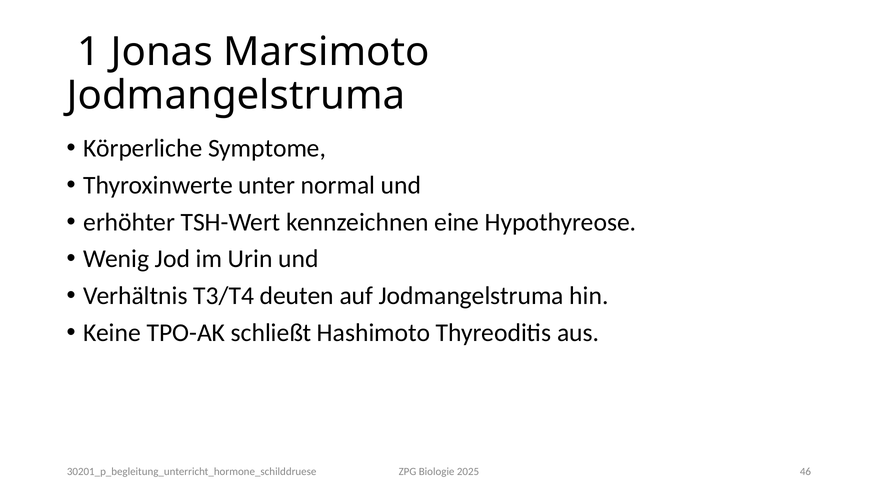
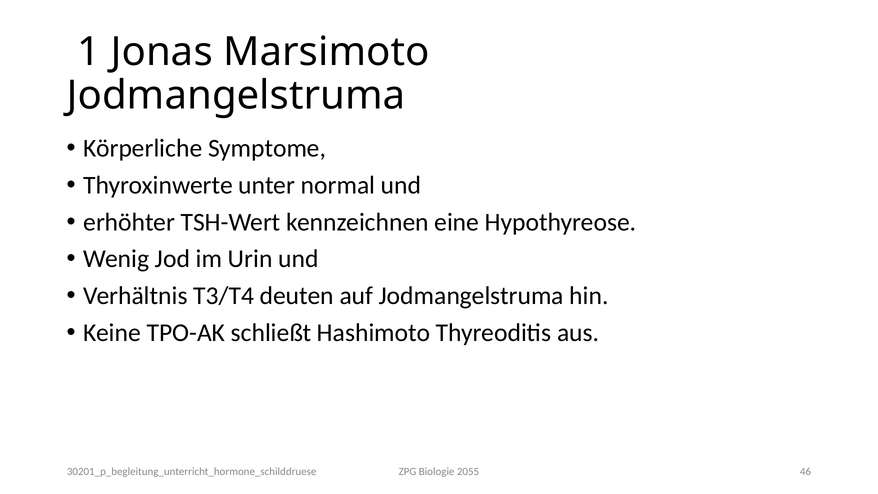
2025: 2025 -> 2055
